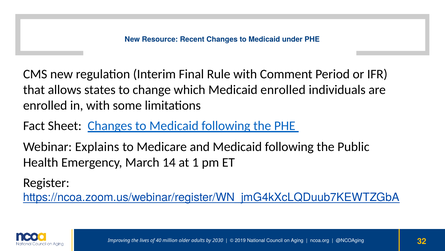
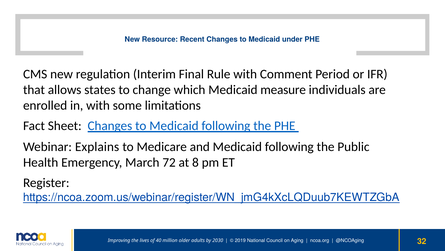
Medicaid enrolled: enrolled -> measure
14: 14 -> 72
1: 1 -> 8
